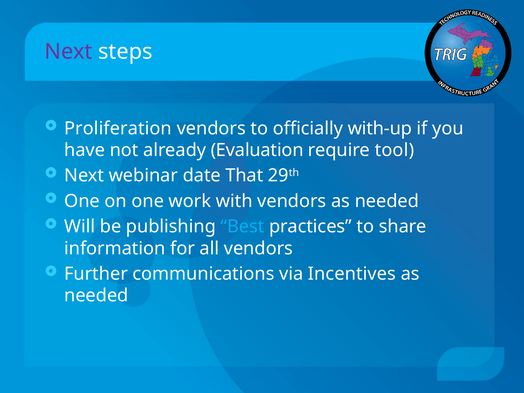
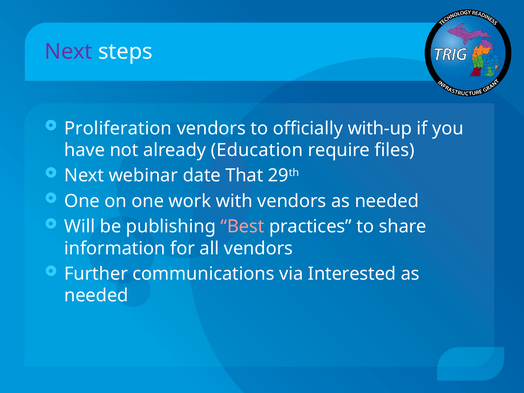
Evaluation: Evaluation -> Education
tool: tool -> files
Best colour: light blue -> pink
Incentives: Incentives -> Interested
